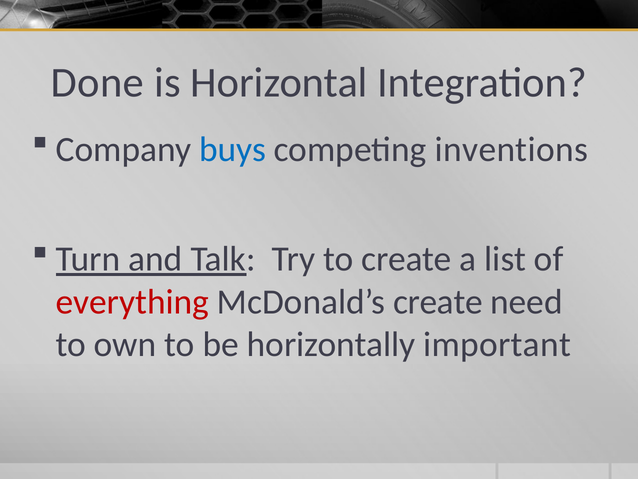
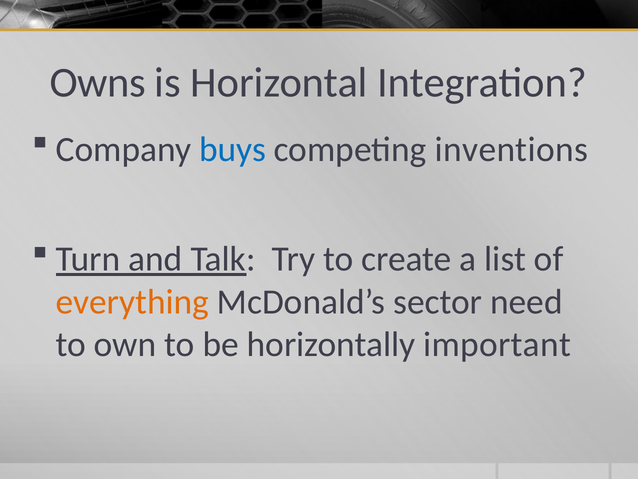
Done: Done -> Owns
everything colour: red -> orange
McDonald’s create: create -> sector
